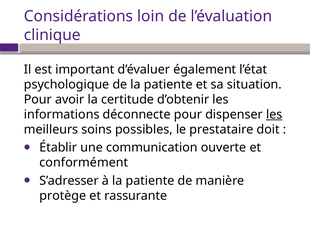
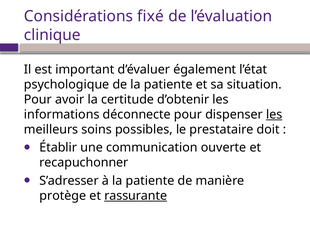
loin: loin -> fixé
conformément: conformément -> recapuchonner
rassurante underline: none -> present
